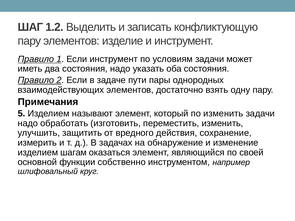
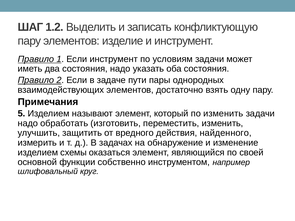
сохранение: сохранение -> найденного
шагам: шагам -> схемы
